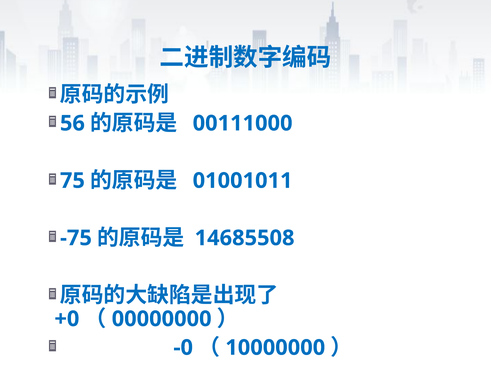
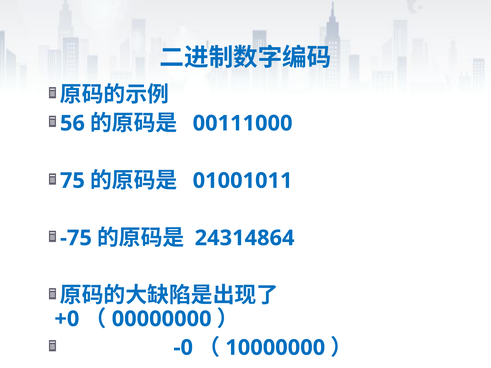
14685508: 14685508 -> 24314864
